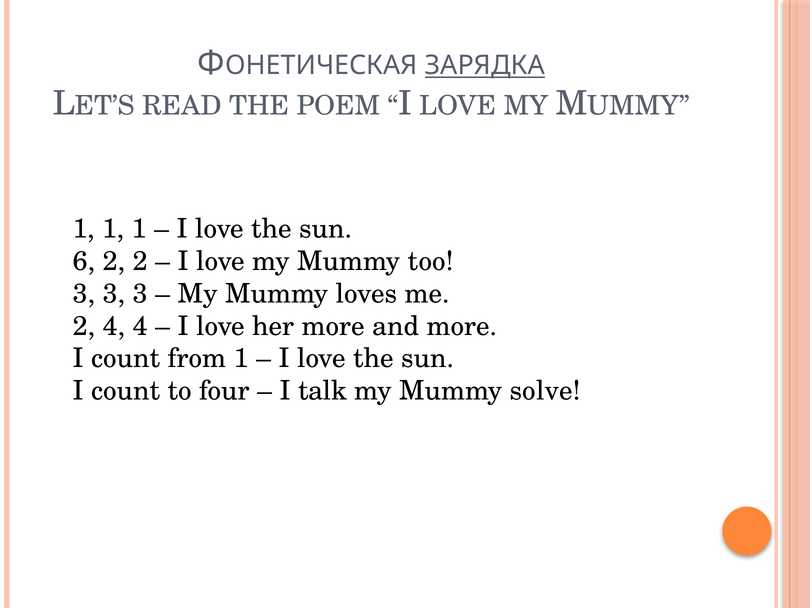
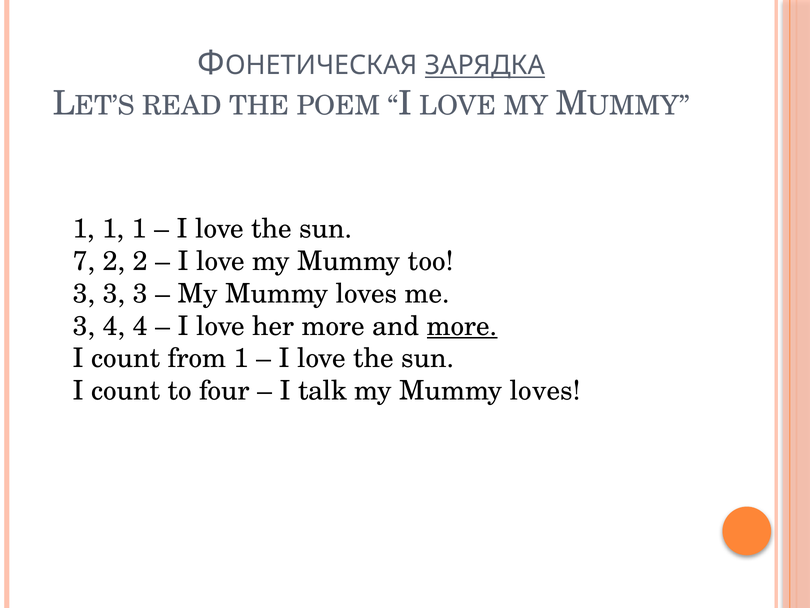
6: 6 -> 7
2 at (84, 326): 2 -> 3
more at (462, 326) underline: none -> present
solve at (545, 391): solve -> loves
